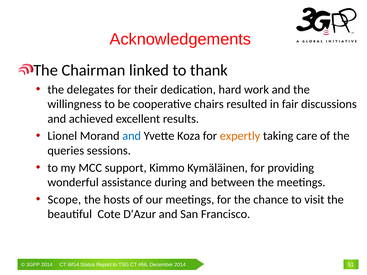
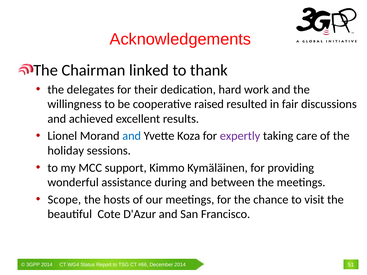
chairs: chairs -> raised
expertly colour: orange -> purple
queries: queries -> holiday
